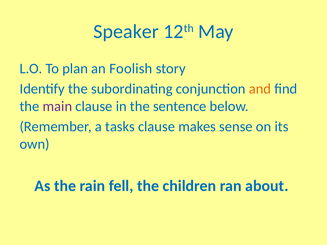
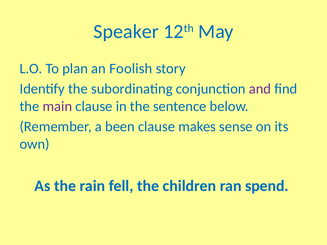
and colour: orange -> purple
tasks: tasks -> been
about: about -> spend
